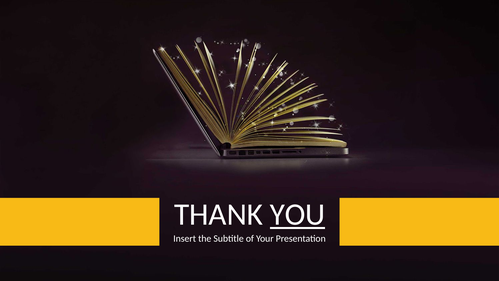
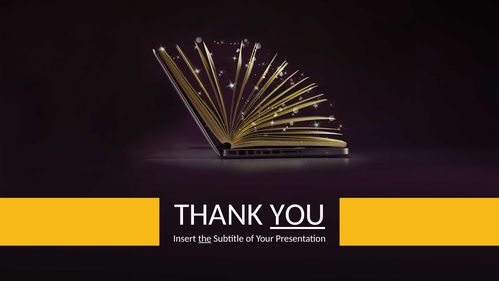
the underline: none -> present
